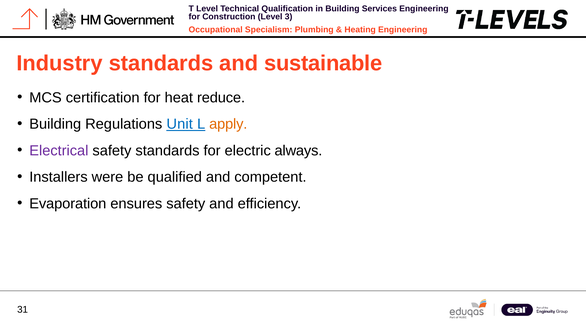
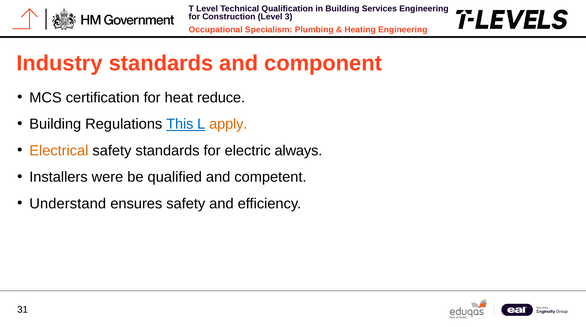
sustainable: sustainable -> component
Unit: Unit -> This
Electrical colour: purple -> orange
Evaporation: Evaporation -> Understand
